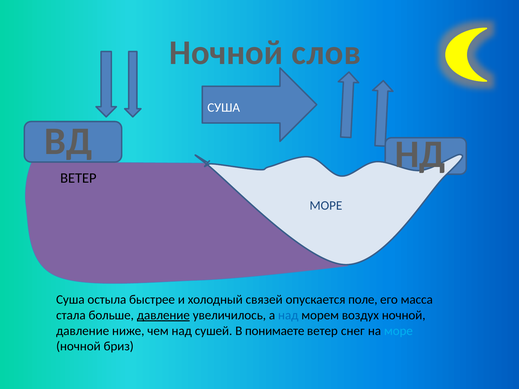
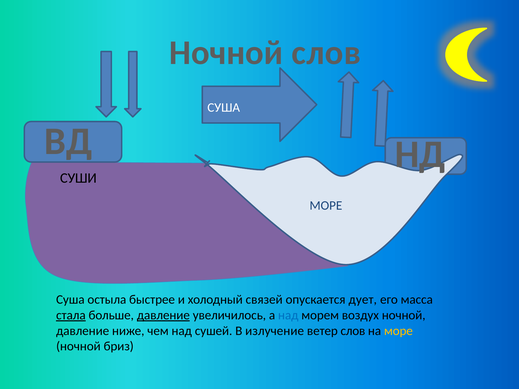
ВЕТЕР at (78, 178): ВЕТЕР -> СУШИ
поле: поле -> дует
стала underline: none -> present
понимаете: понимаете -> излучение
ветер снег: снег -> слов
море at (398, 331) colour: light blue -> yellow
